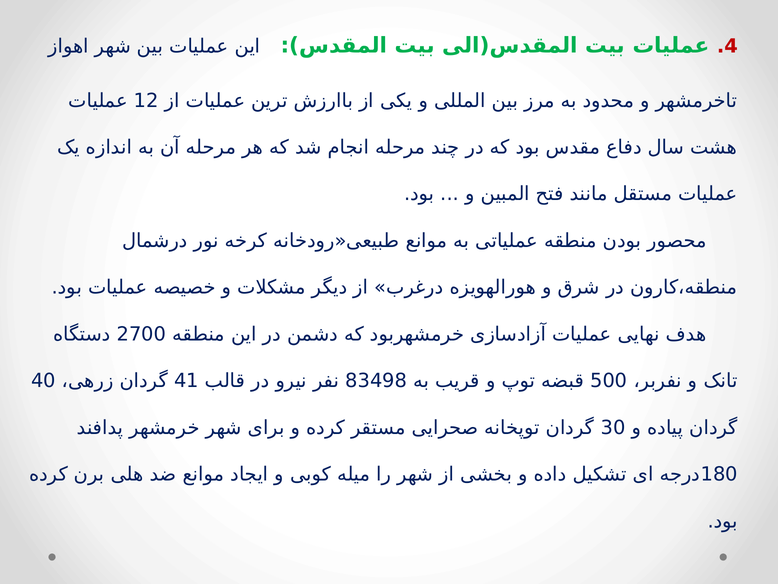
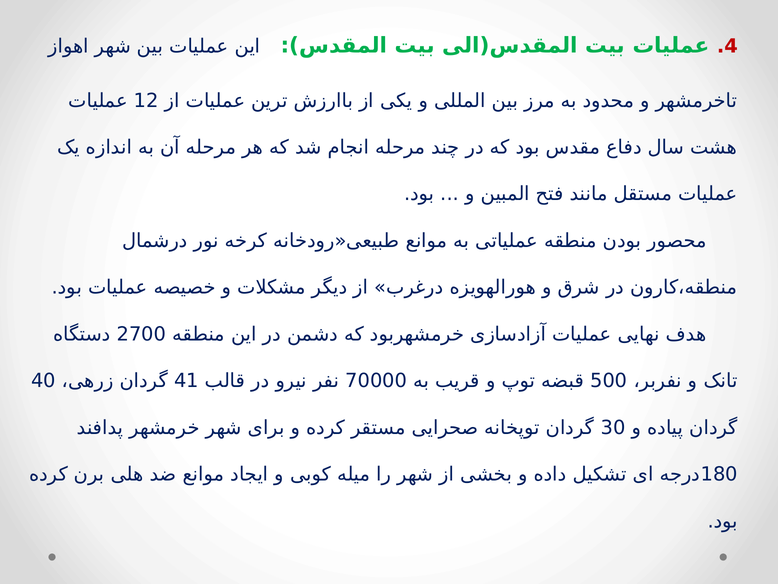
83498: 83498 -> 70000
